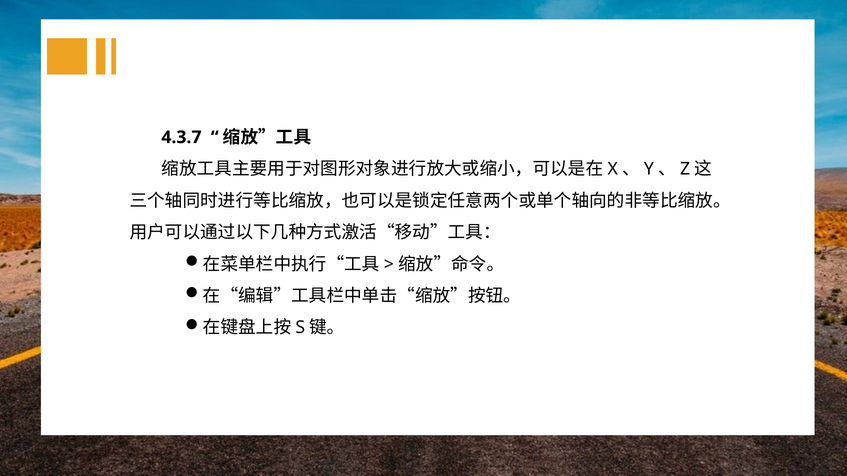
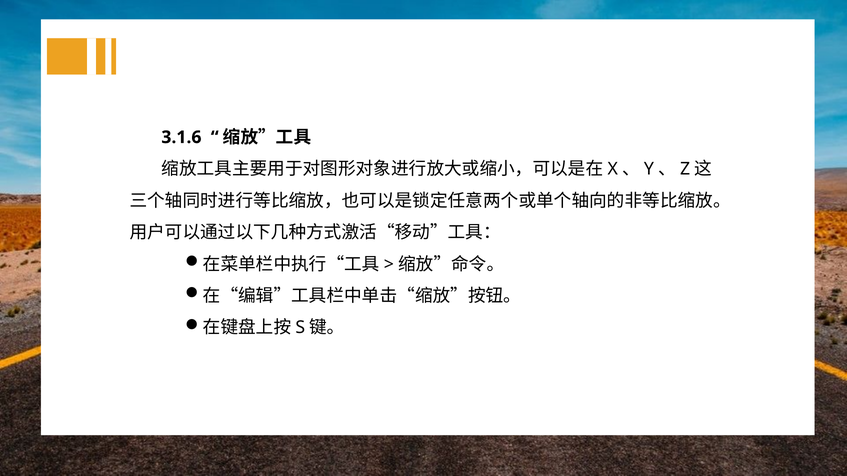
4.3.7: 4.3.7 -> 3.1.6
